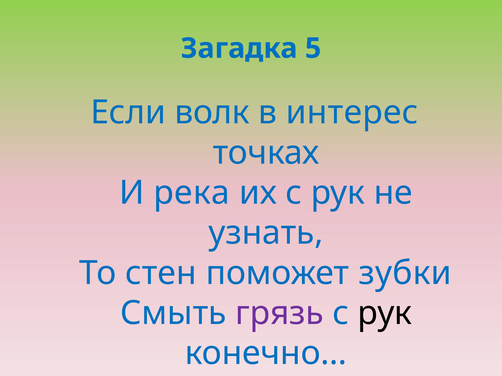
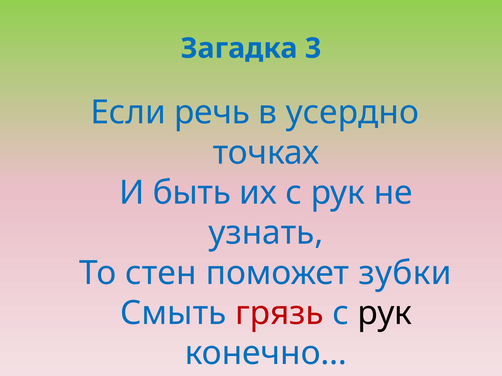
5: 5 -> 3
волк: волк -> речь
интерес: интерес -> усердно
река: река -> быть
грязь colour: purple -> red
